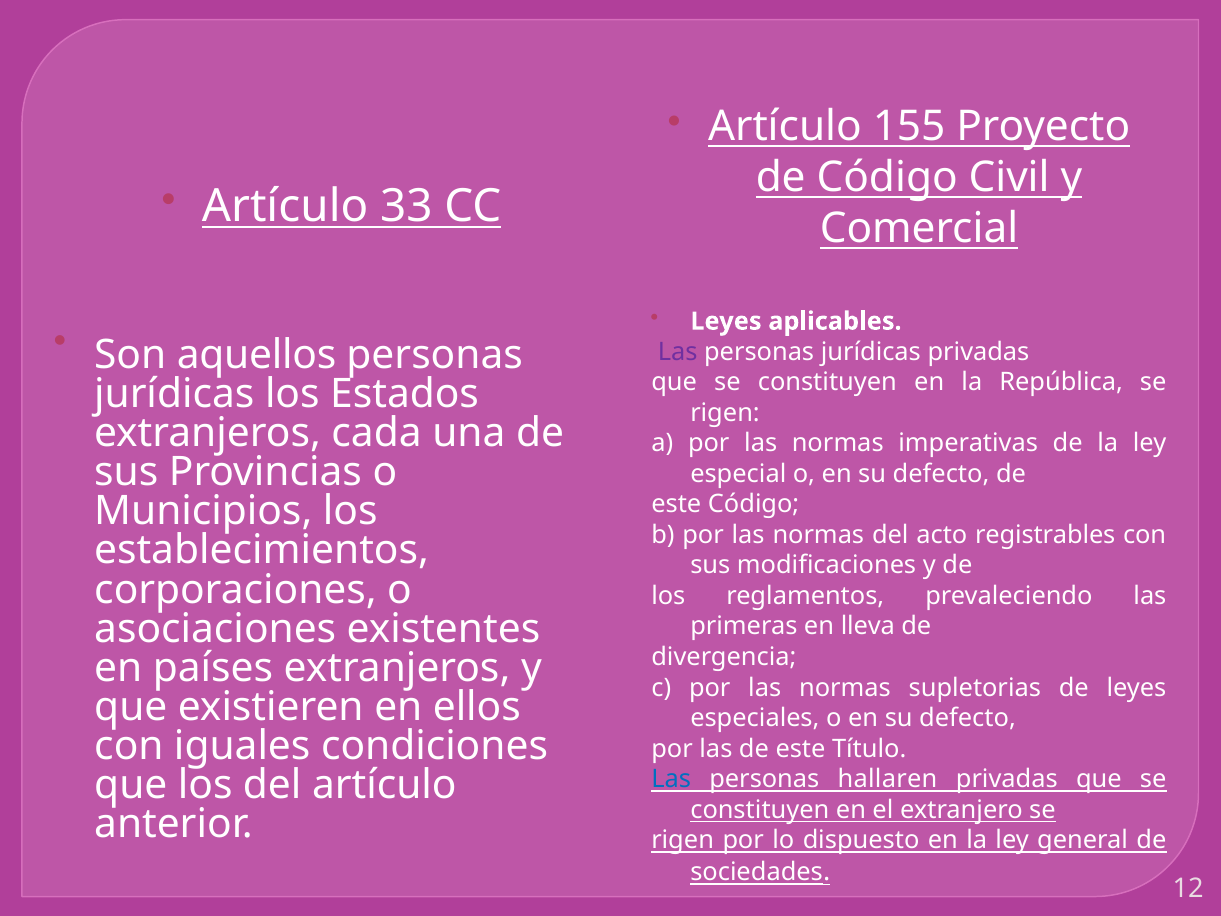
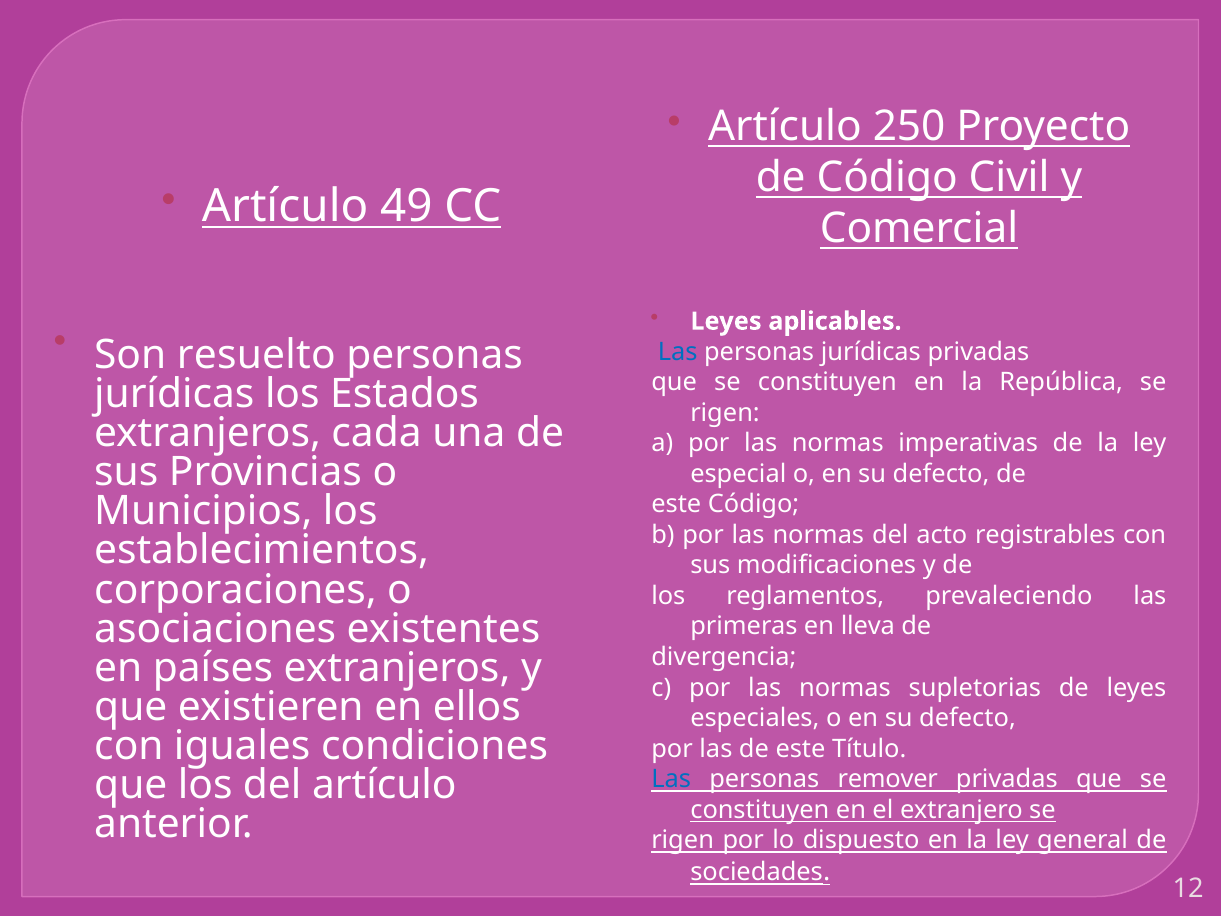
155: 155 -> 250
33: 33 -> 49
aquellos: aquellos -> resuelto
Las at (678, 352) colour: purple -> blue
hallaren: hallaren -> remover
